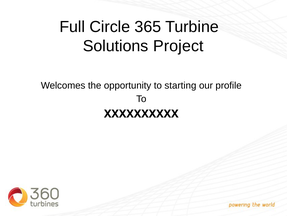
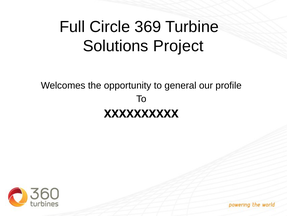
365: 365 -> 369
starting: starting -> general
